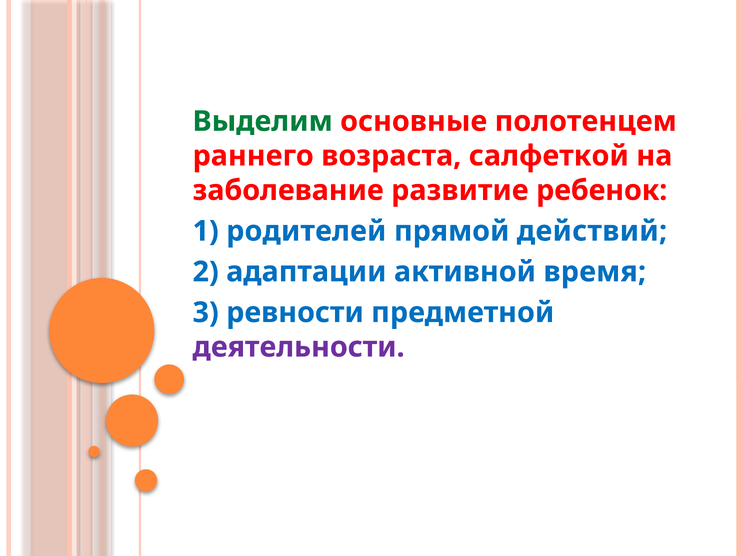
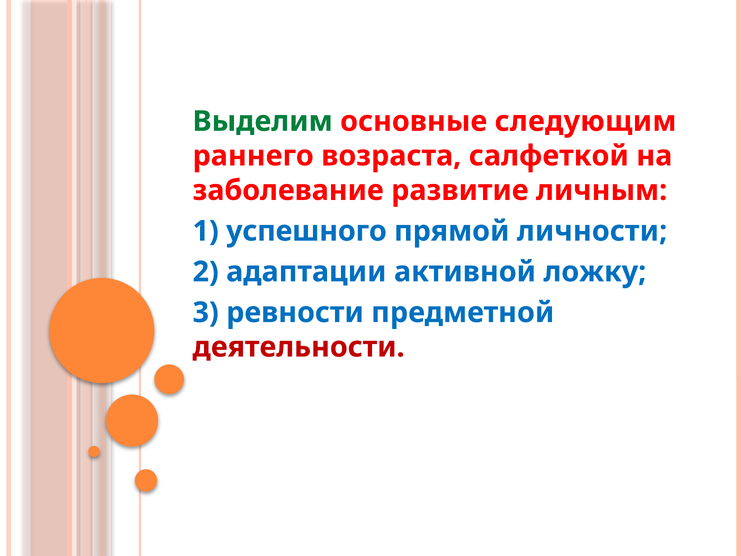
полотенцем: полотенцем -> следующим
ребенок: ребенок -> личным
родителей: родителей -> успешного
действий: действий -> личности
время: время -> ложку
деятельности colour: purple -> red
